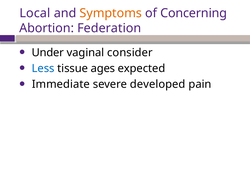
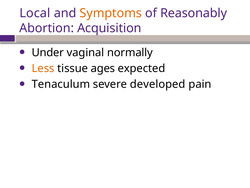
Concerning: Concerning -> Reasonably
Federation: Federation -> Acquisition
consider: consider -> normally
Less colour: blue -> orange
Immediate: Immediate -> Tenaculum
